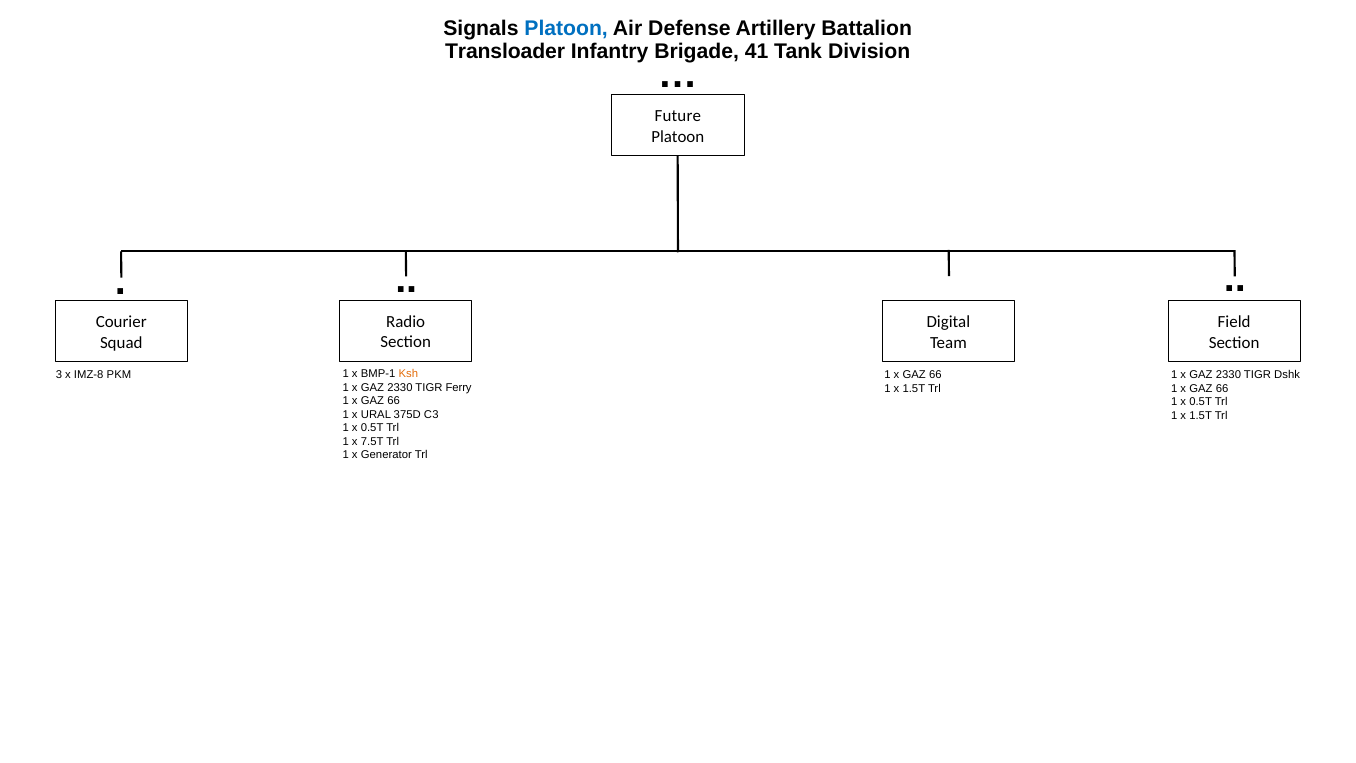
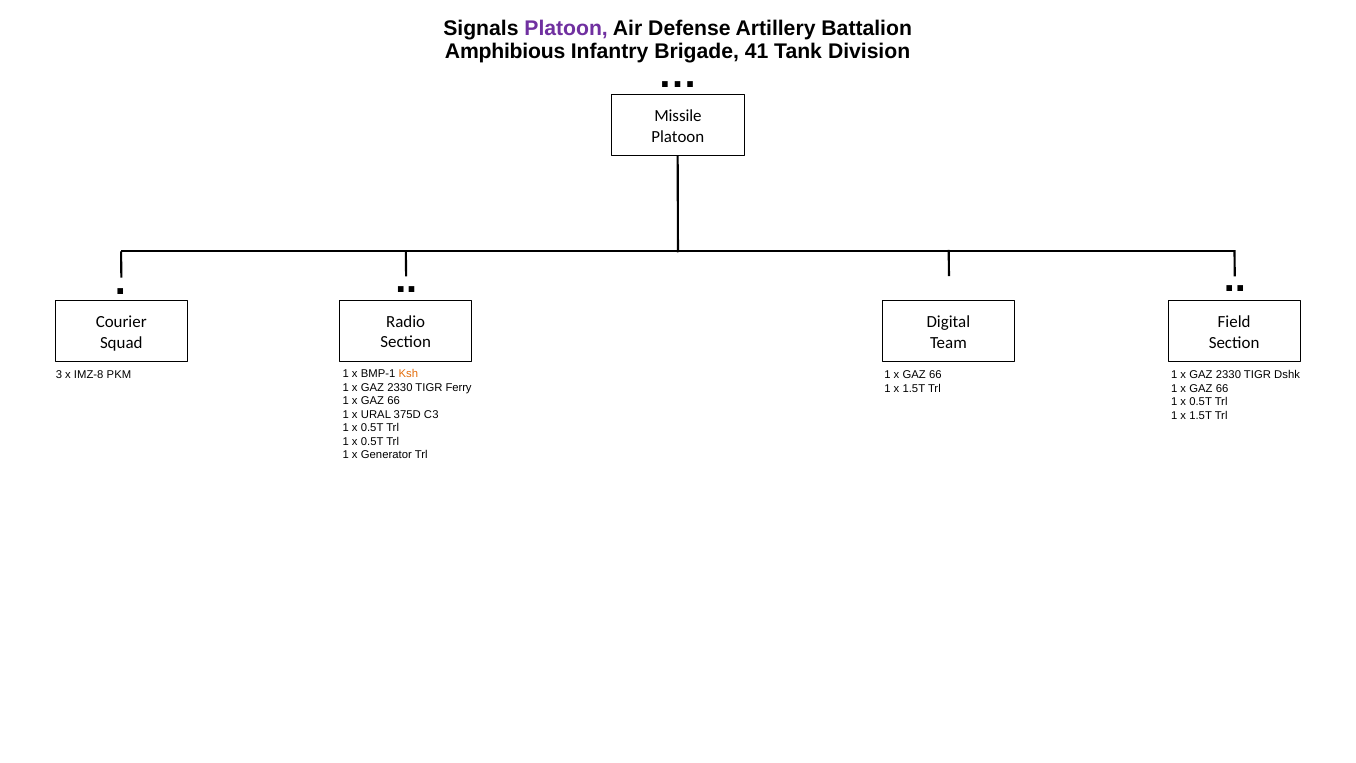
Platoon at (566, 28) colour: blue -> purple
Transloader: Transloader -> Amphibious
Future: Future -> Missile
7.5T at (372, 441): 7.5T -> 0.5T
